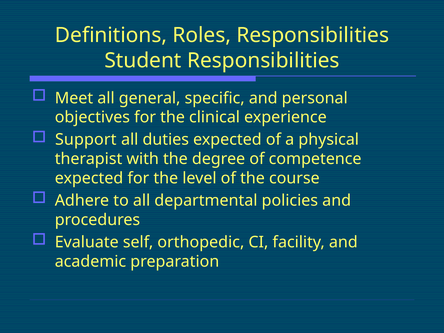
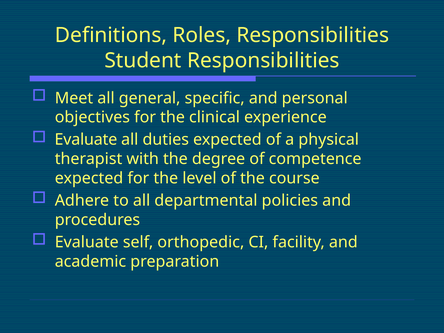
Support at (86, 140): Support -> Evaluate
